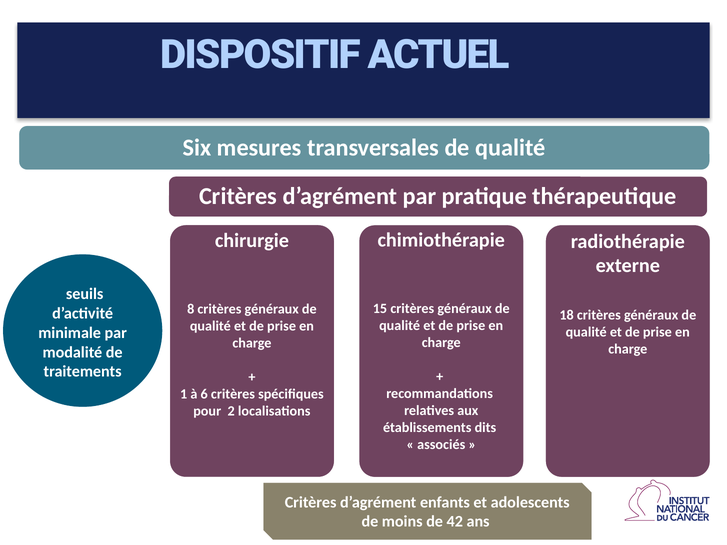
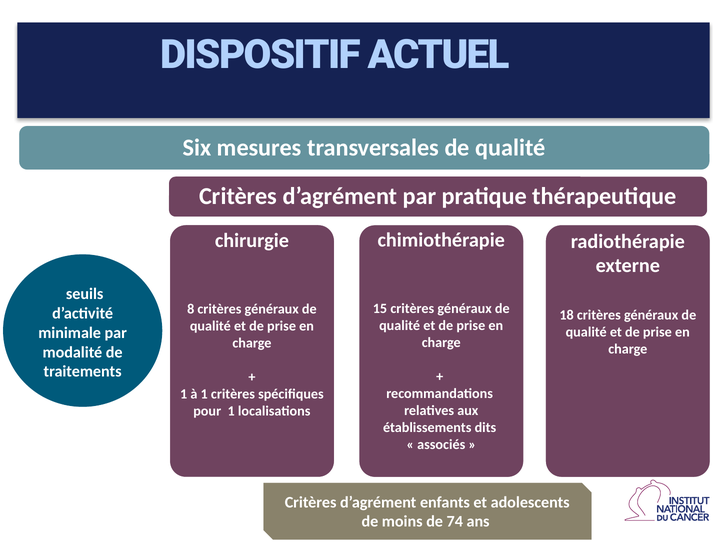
à 6: 6 -> 1
pour 2: 2 -> 1
42: 42 -> 74
